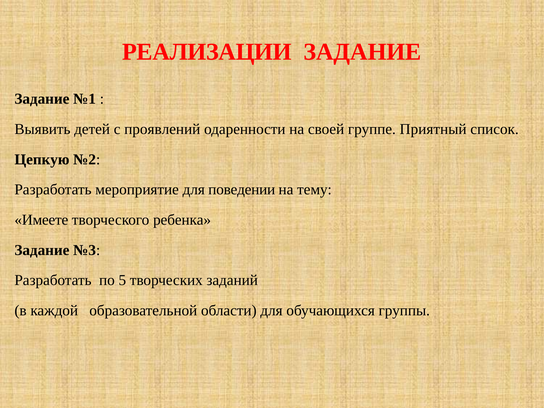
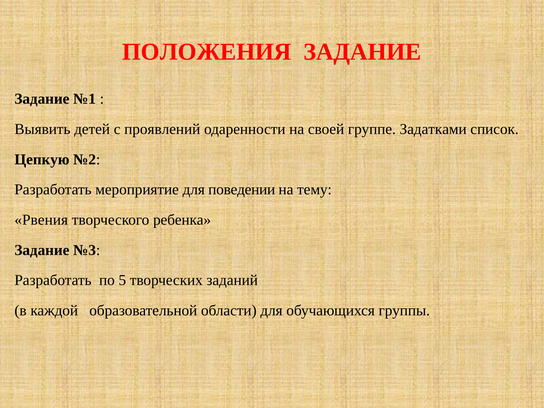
РЕАЛИЗАЦИИ: РЕАЛИЗАЦИИ -> ПОЛОЖЕНИЯ
Приятный: Приятный -> Задатками
Имеете: Имеете -> Рвения
